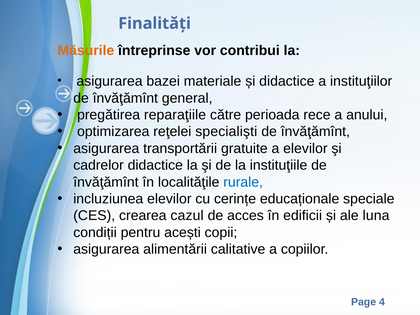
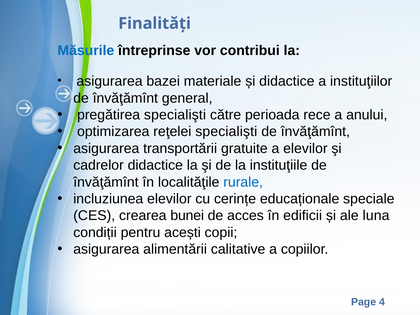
Măsurile colour: orange -> blue
pregătirea reparaţiile: reparaţiile -> specialişti
cazul: cazul -> bunei
